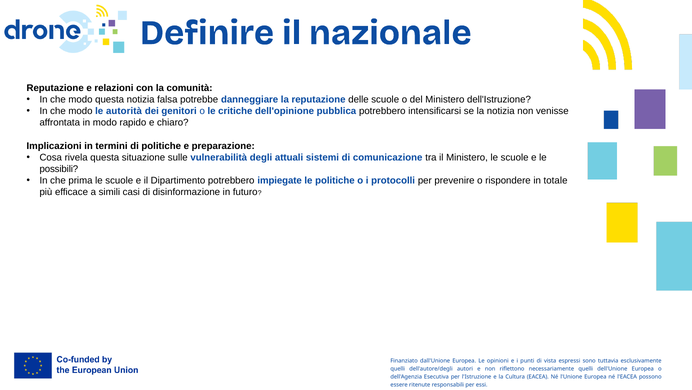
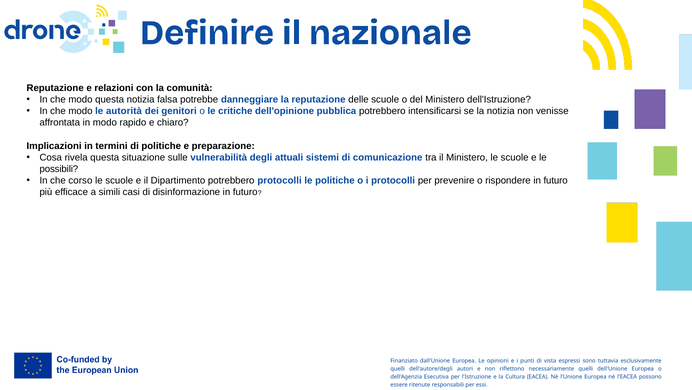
prima: prima -> corso
potrebbero impiegate: impiegate -> protocolli
rispondere in totale: totale -> futuro
